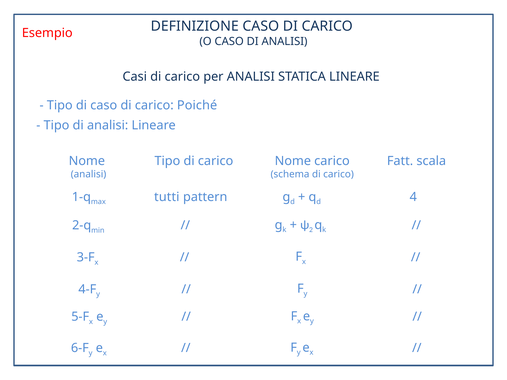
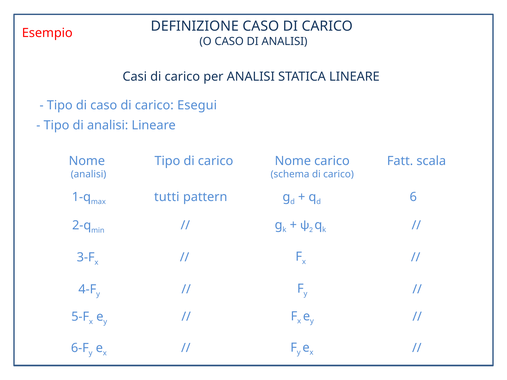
Poiché: Poiché -> Esegui
4: 4 -> 6
